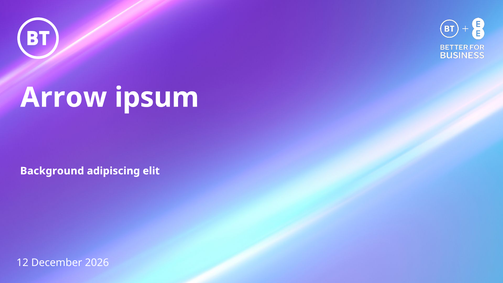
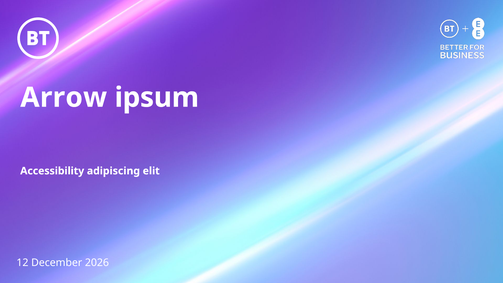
Background: Background -> Accessibility
